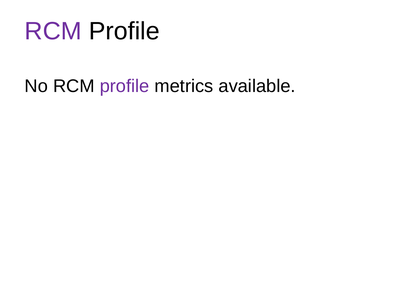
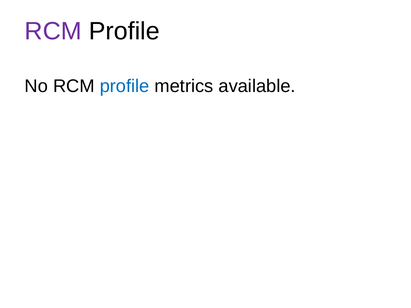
profile at (125, 86) colour: purple -> blue
